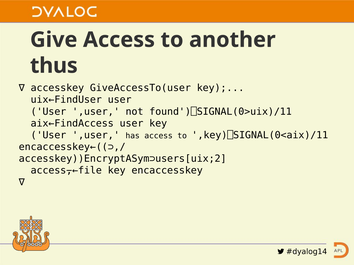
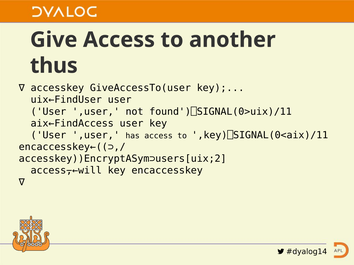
access⍪←file: access⍪←file -> access⍪←will
